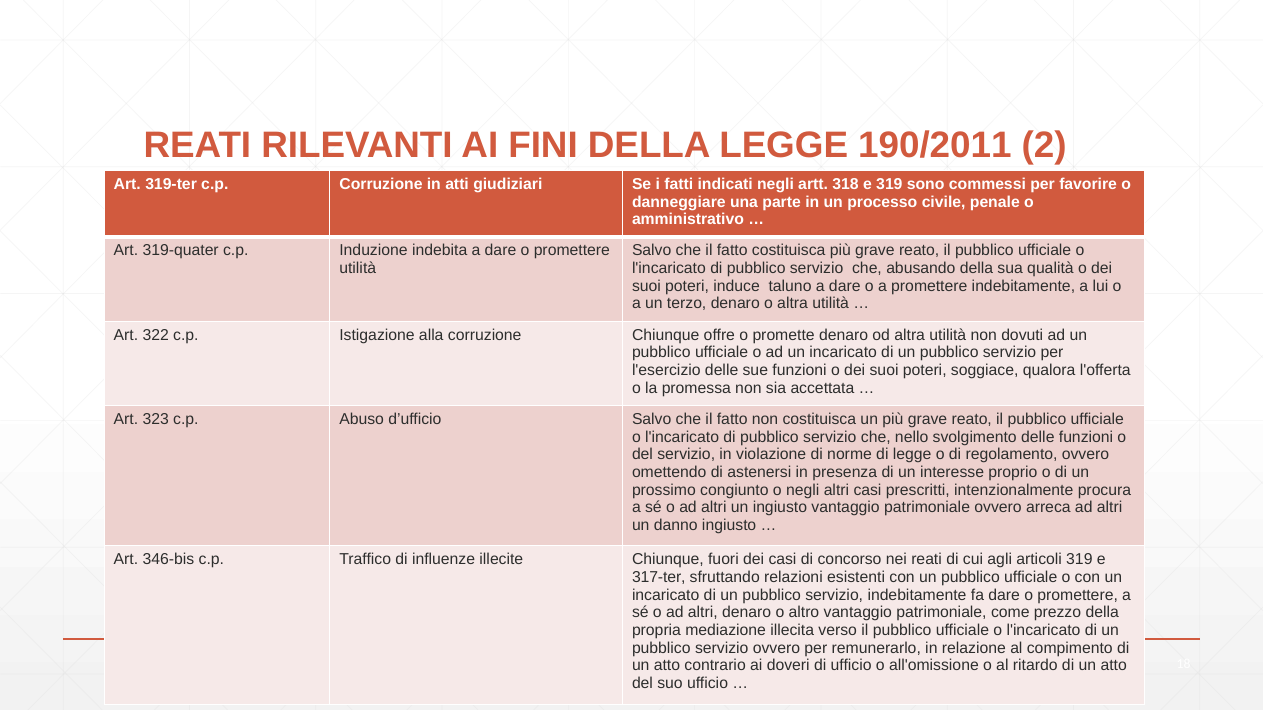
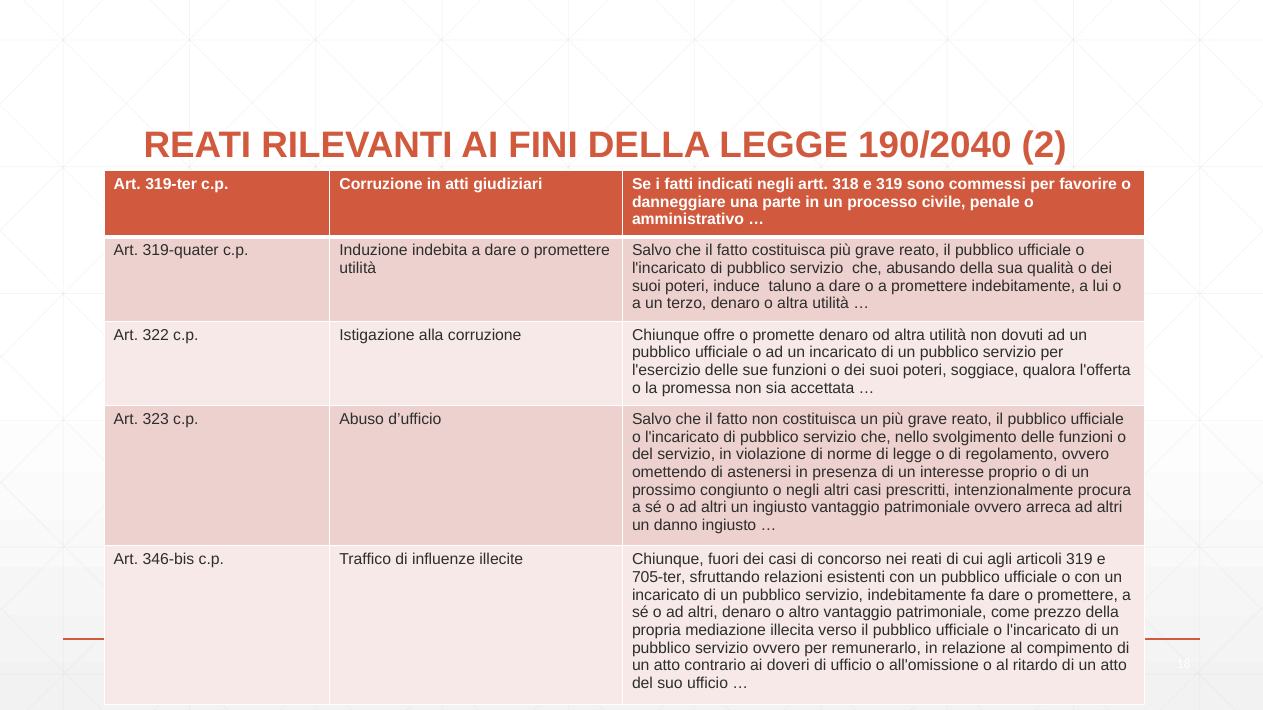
190/2011: 190/2011 -> 190/2040
317-ter: 317-ter -> 705-ter
